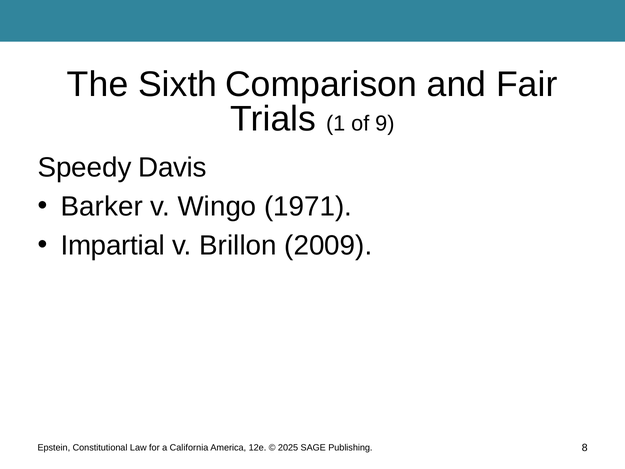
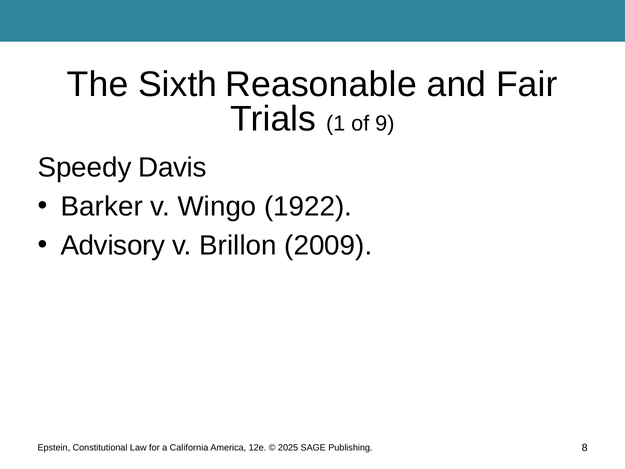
Comparison: Comparison -> Reasonable
1971: 1971 -> 1922
Impartial: Impartial -> Advisory
